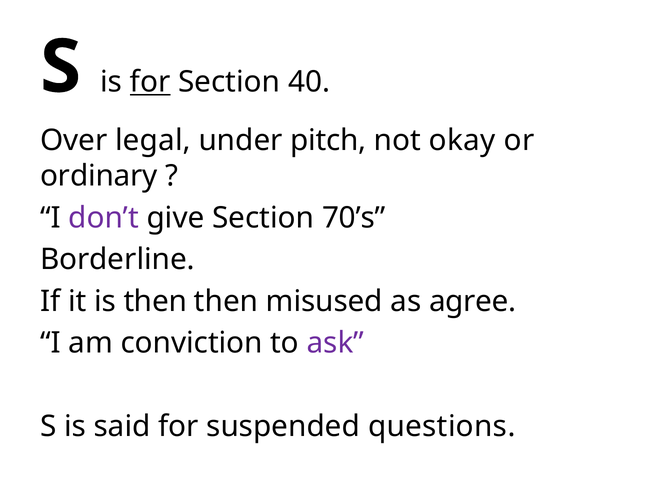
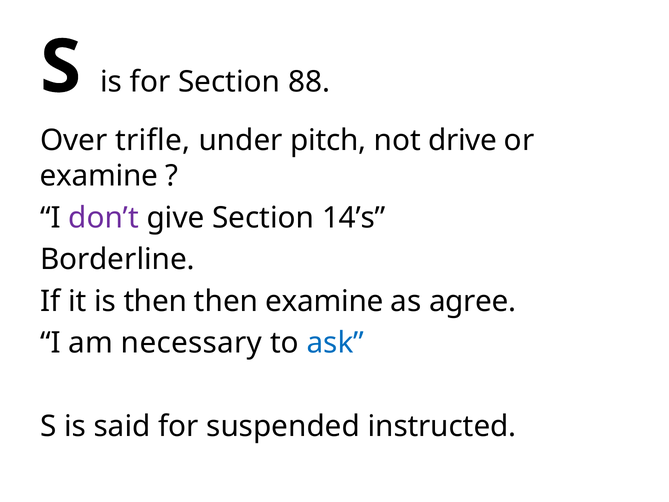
for at (150, 82) underline: present -> none
40: 40 -> 88
legal: legal -> trifle
okay: okay -> drive
ordinary at (99, 176): ordinary -> examine
70’s: 70’s -> 14’s
then misused: misused -> examine
conviction: conviction -> necessary
ask colour: purple -> blue
questions: questions -> instructed
